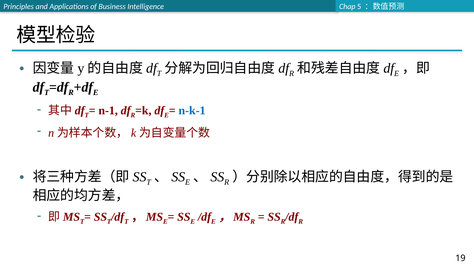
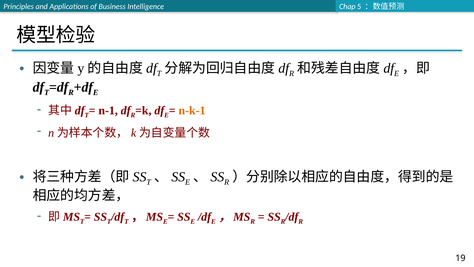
n-k-1 colour: blue -> orange
